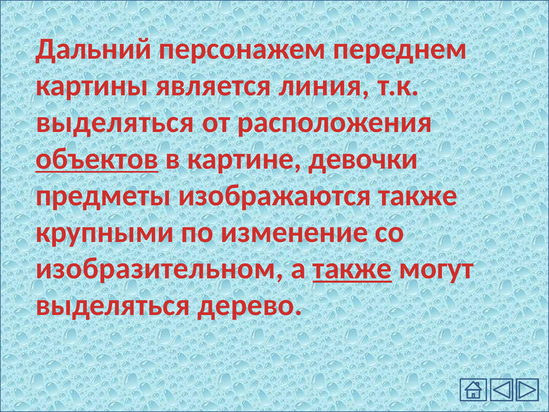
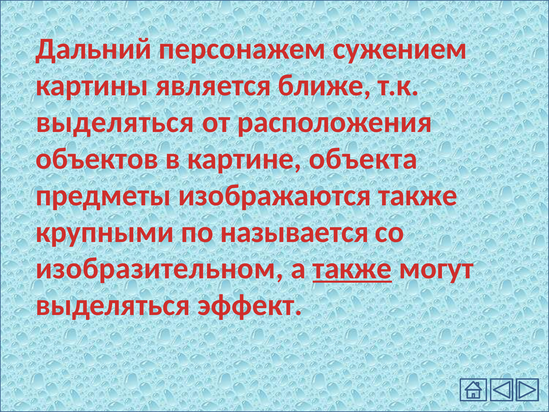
переднем: переднем -> сужением
линия: линия -> ближе
объектов underline: present -> none
девочки: девочки -> объекта
изменение: изменение -> называется
дерево: дерево -> эффект
